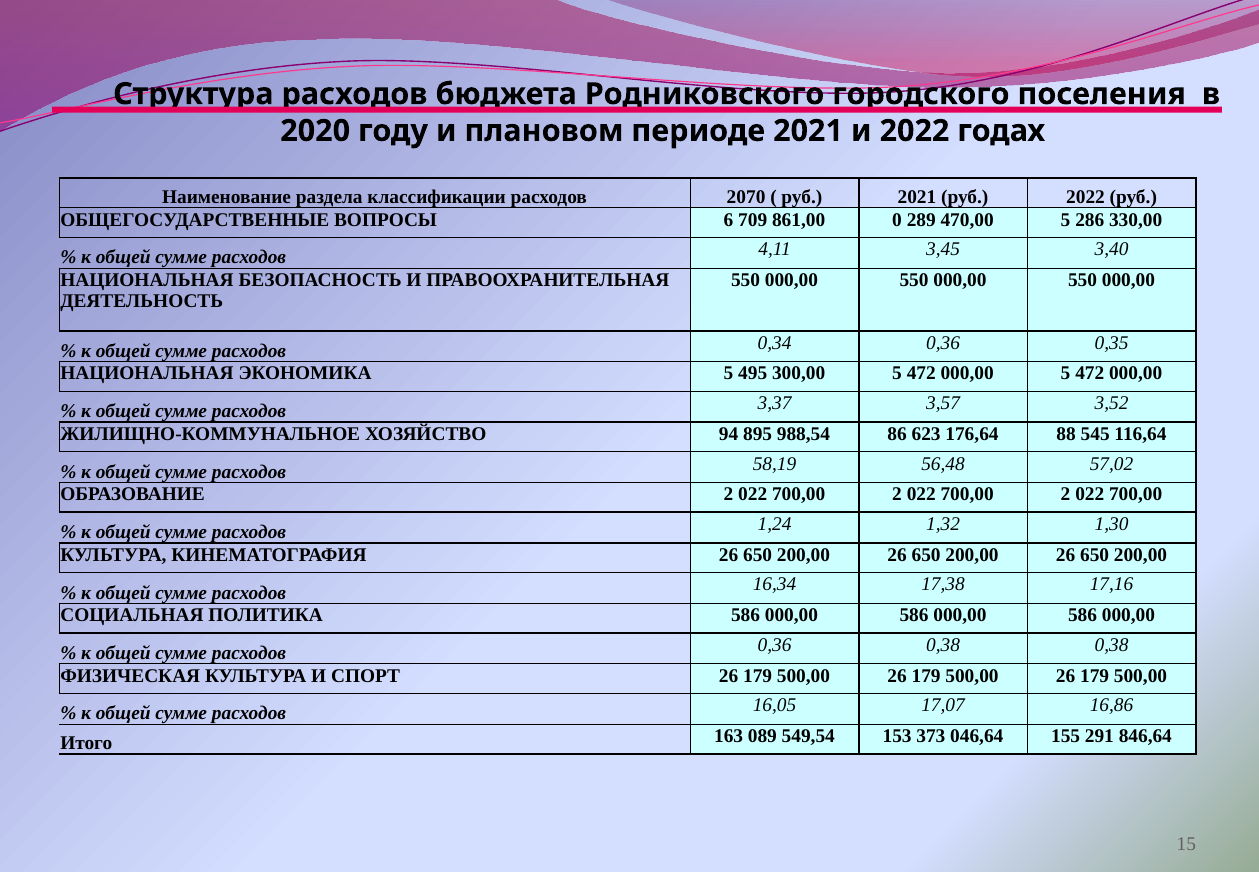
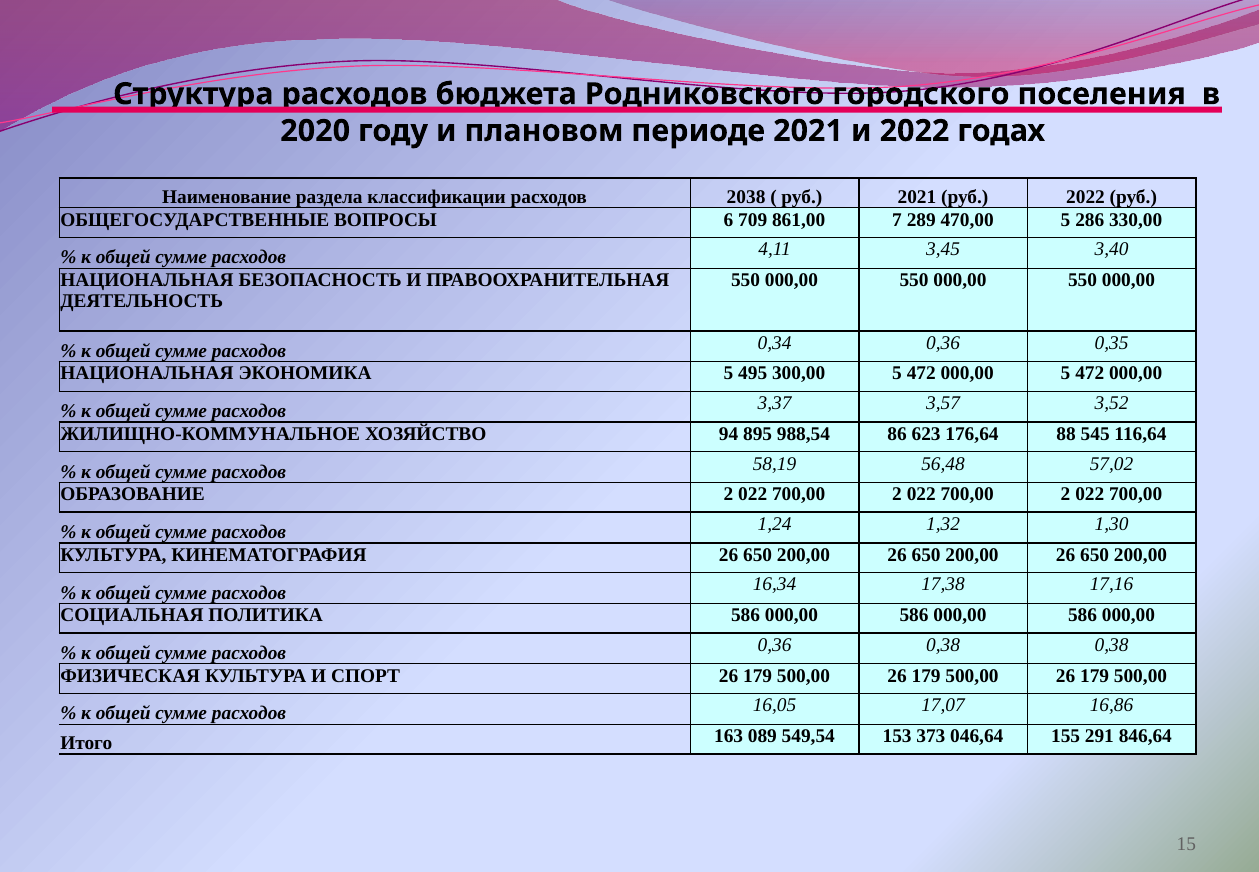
2070: 2070 -> 2038
0: 0 -> 7
